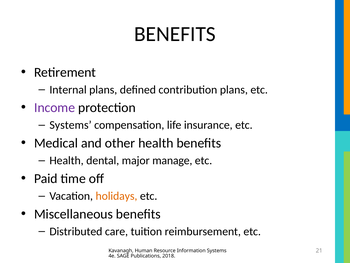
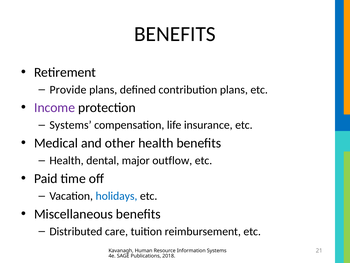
Internal: Internal -> Provide
manage: manage -> outflow
holidays colour: orange -> blue
